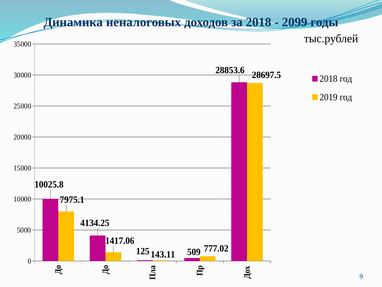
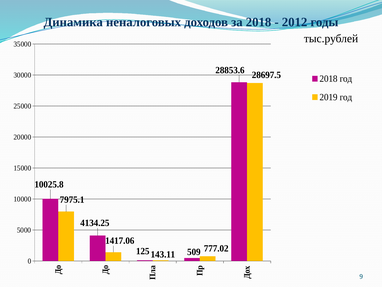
2099: 2099 -> 2012
